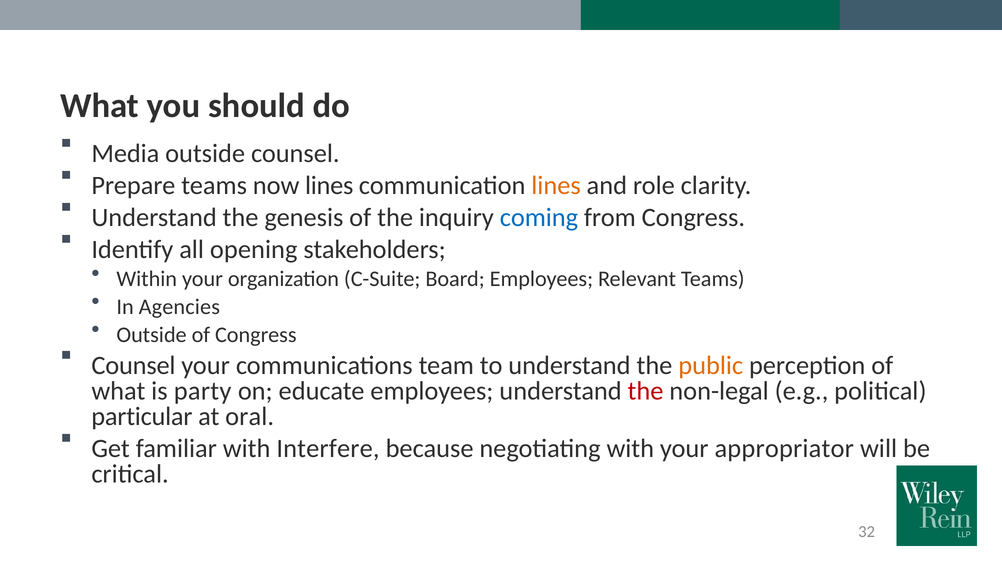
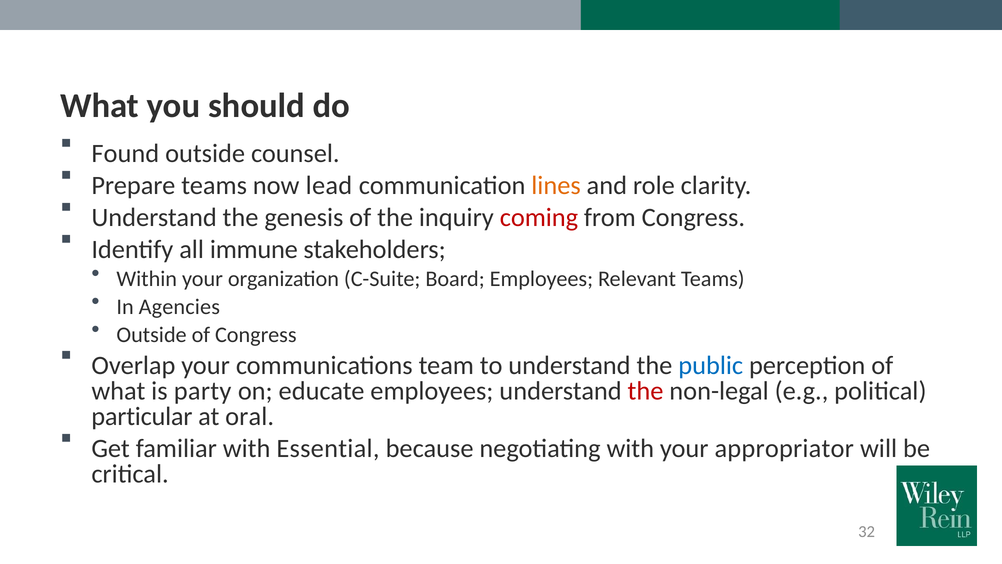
Media: Media -> Found
now lines: lines -> lead
coming colour: blue -> red
opening: opening -> immune
Counsel at (133, 365): Counsel -> Overlap
public colour: orange -> blue
Interfere: Interfere -> Essential
